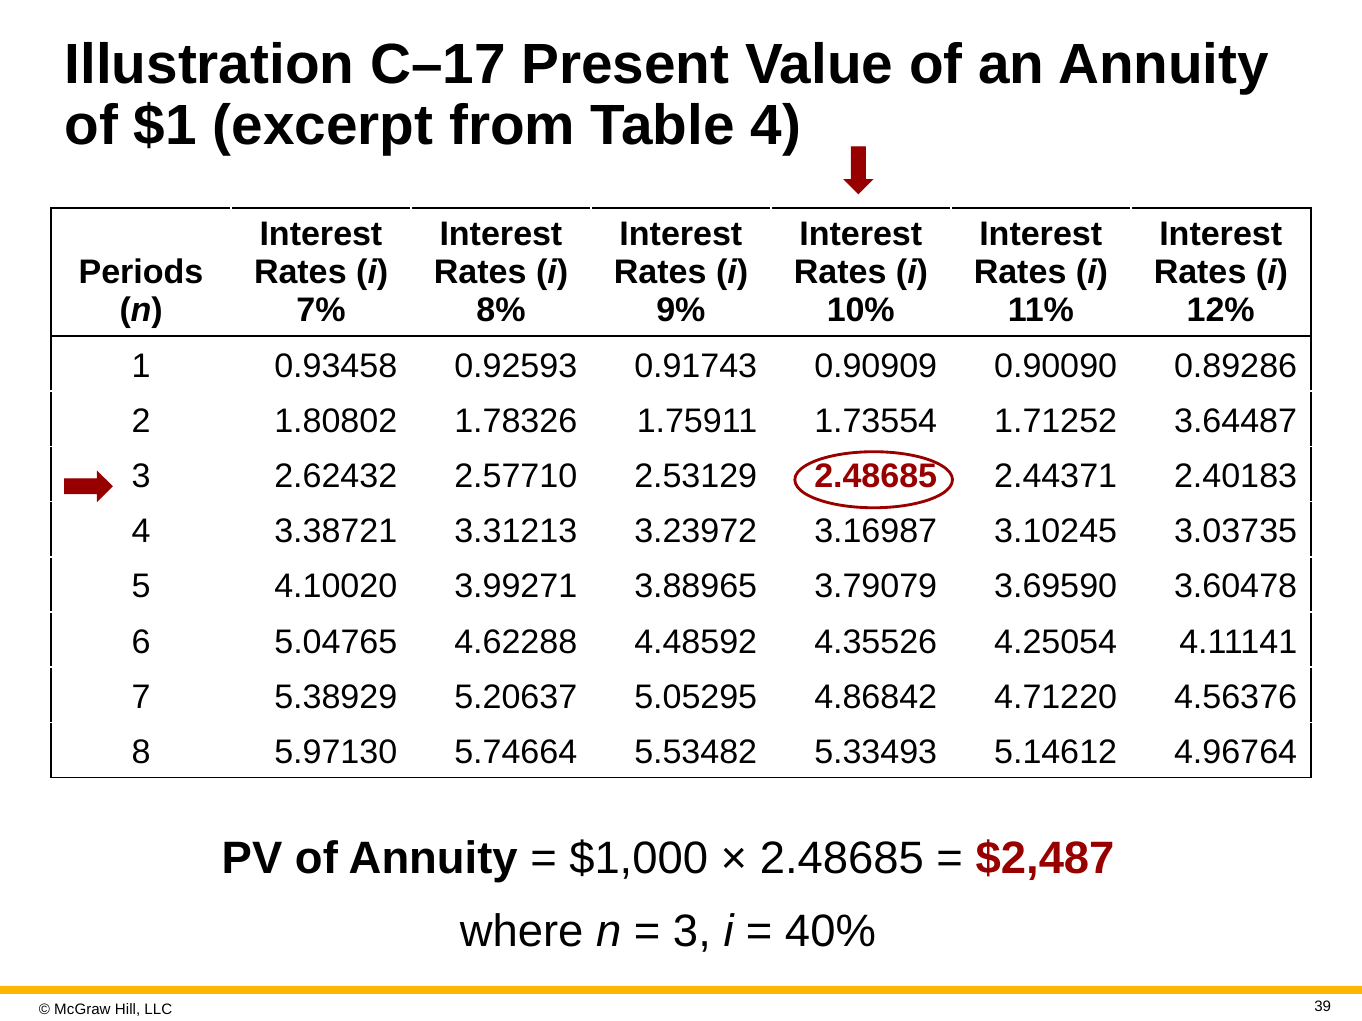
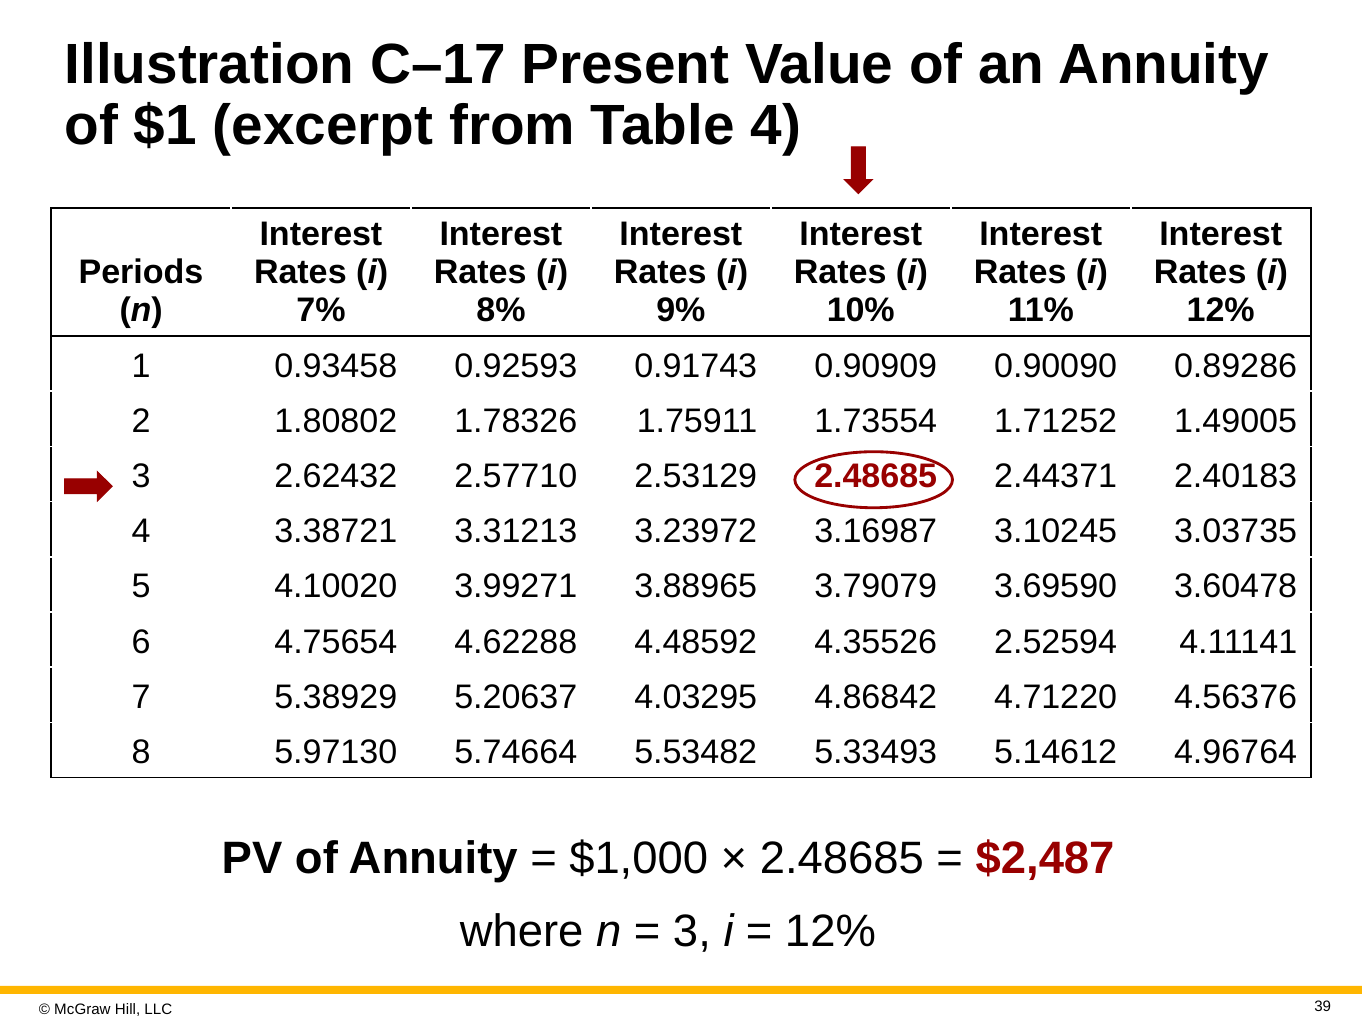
3.64487: 3.64487 -> 1.49005
5.04765: 5.04765 -> 4.75654
4.25054: 4.25054 -> 2.52594
5.05295: 5.05295 -> 4.03295
40% at (830, 932): 40% -> 12%
